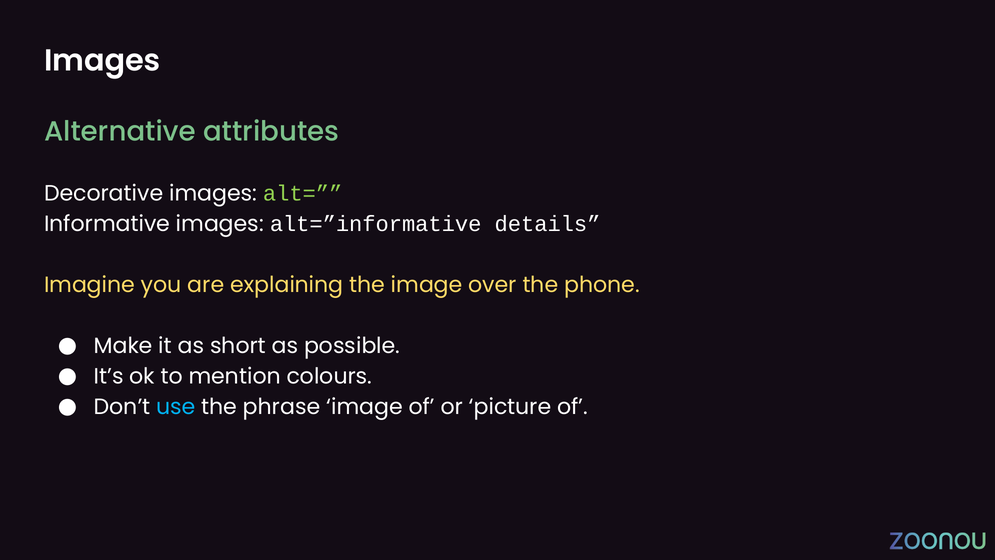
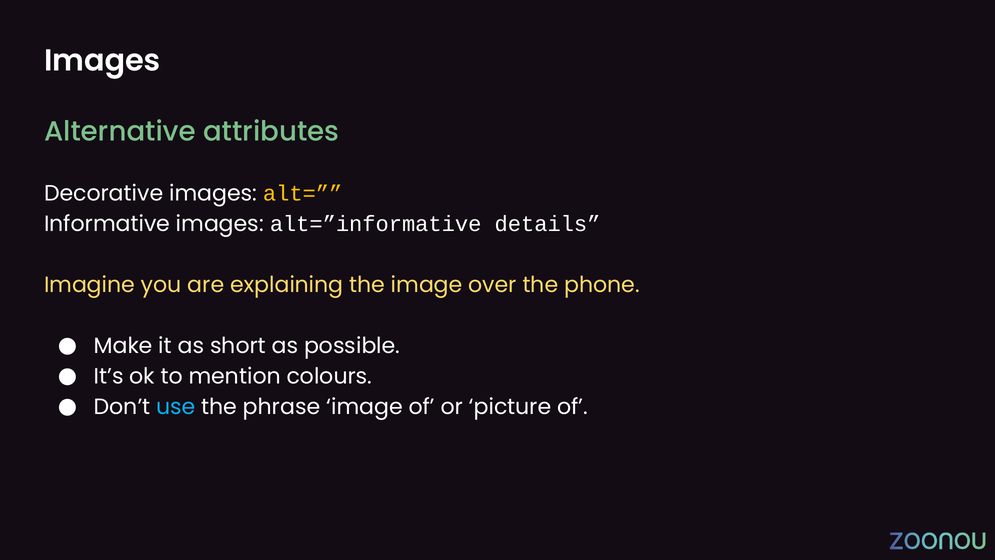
alt= colour: light green -> yellow
